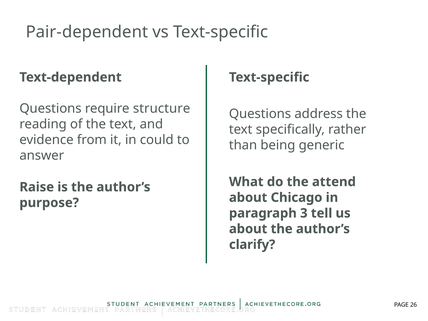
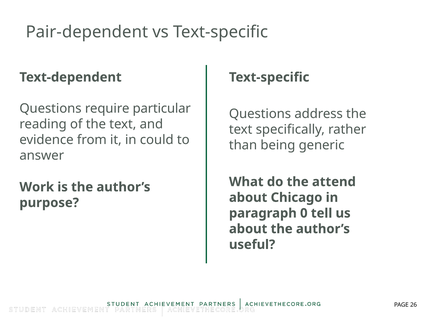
structure: structure -> particular
Raise: Raise -> Work
3: 3 -> 0
clarify: clarify -> useful
